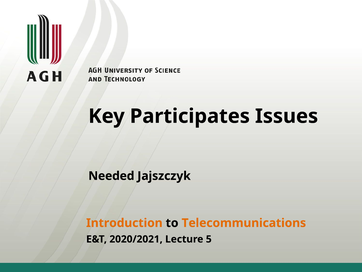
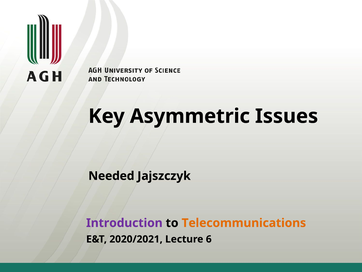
Participates: Participates -> Asymmetric
Introduction colour: orange -> purple
5: 5 -> 6
